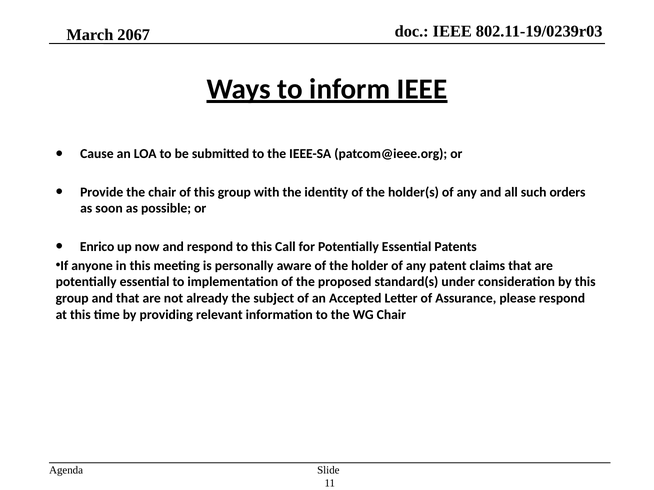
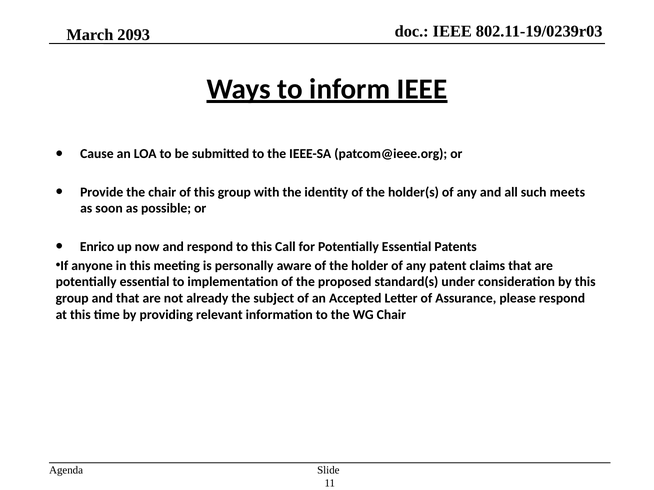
2067: 2067 -> 2093
orders: orders -> meets
